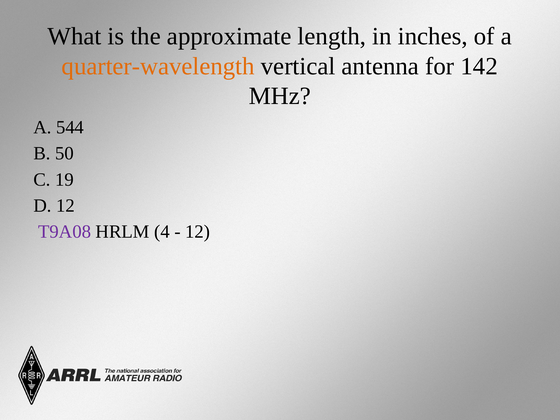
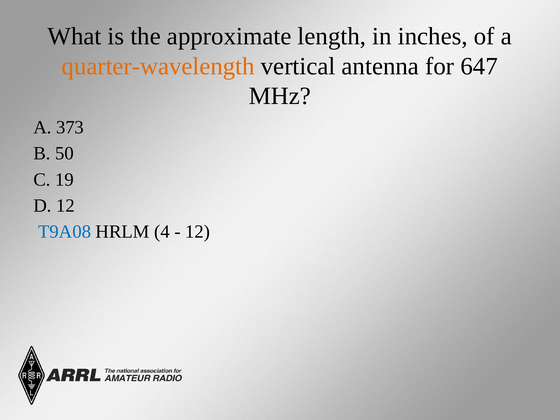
142: 142 -> 647
544: 544 -> 373
T9A08 colour: purple -> blue
